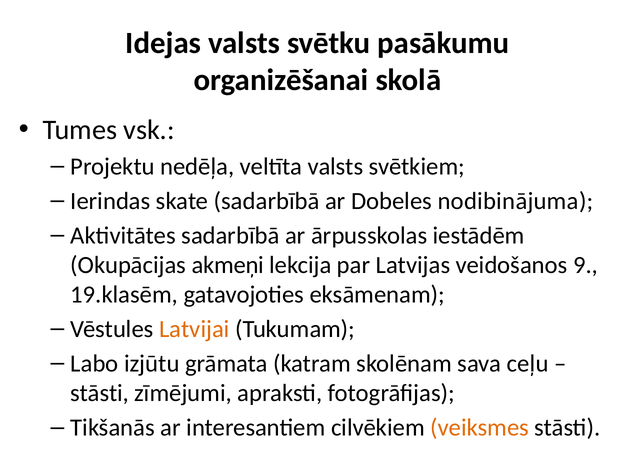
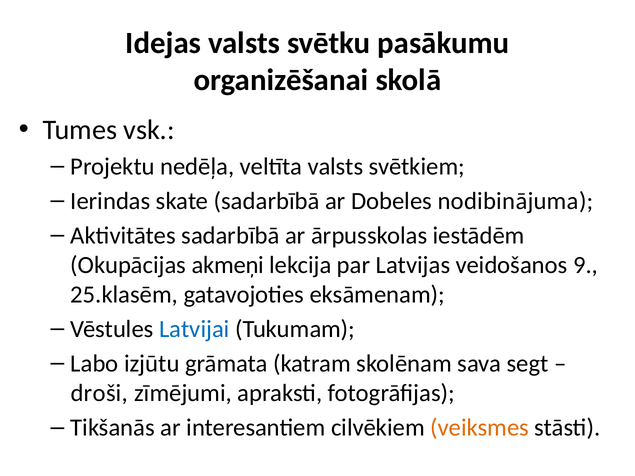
19.klasēm: 19.klasēm -> 25.klasēm
Latvijai colour: orange -> blue
ceļu: ceļu -> segt
stāsti at (100, 393): stāsti -> droši
